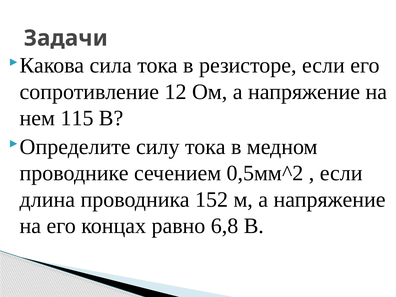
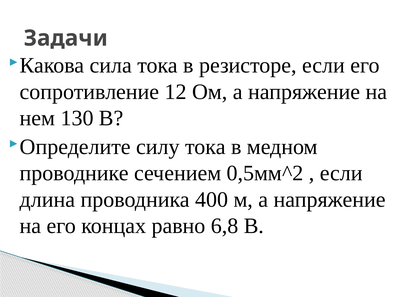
115: 115 -> 130
152: 152 -> 400
